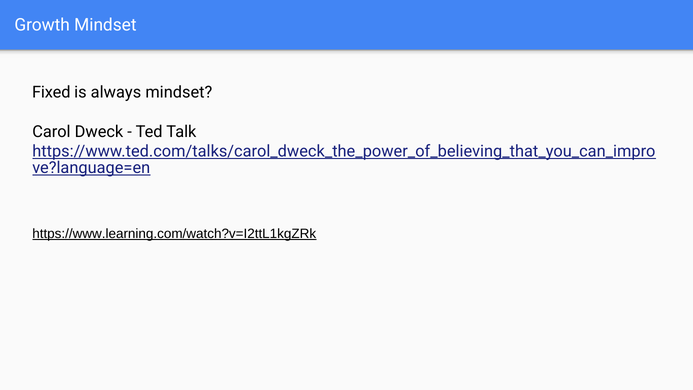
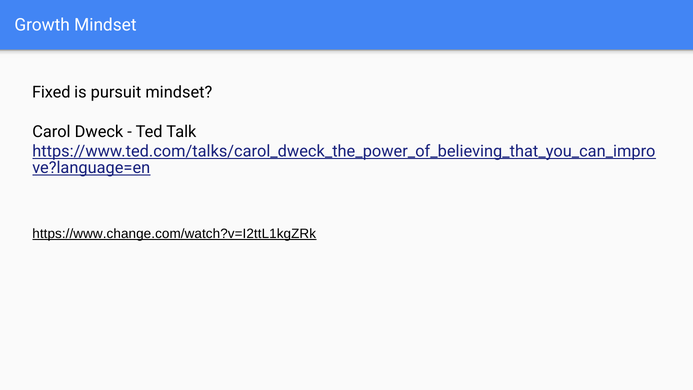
always: always -> pursuit
https://www.learning.com/watch?v=I2ttL1kgZRk: https://www.learning.com/watch?v=I2ttL1kgZRk -> https://www.change.com/watch?v=I2ttL1kgZRk
